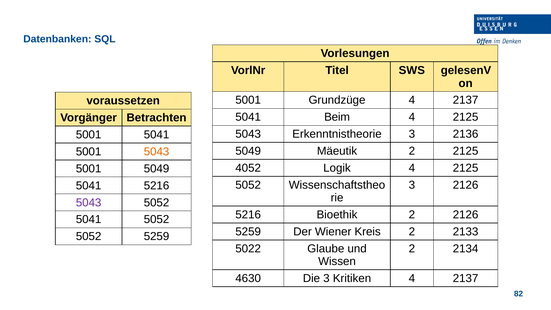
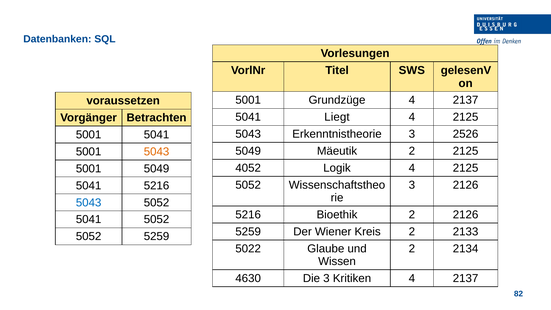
Beim: Beim -> Liegt
2136: 2136 -> 2526
5043 at (89, 203) colour: purple -> blue
